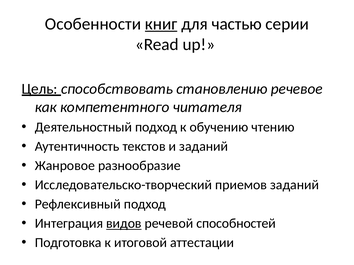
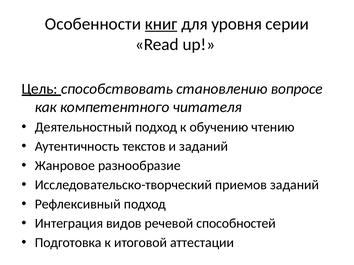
частью: частью -> уровня
речевое: речевое -> вопросе
видов underline: present -> none
